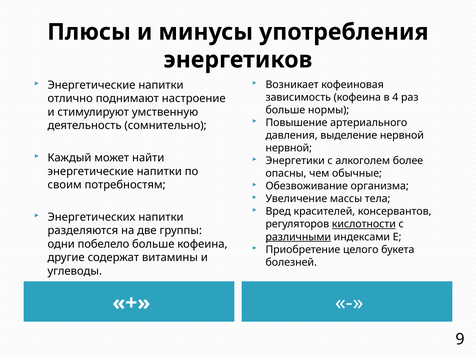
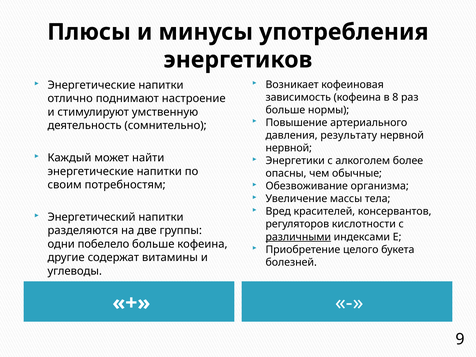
4: 4 -> 8
выделение: выделение -> результату
Энергетических: Энергетических -> Энергетический
кислотности underline: present -> none
